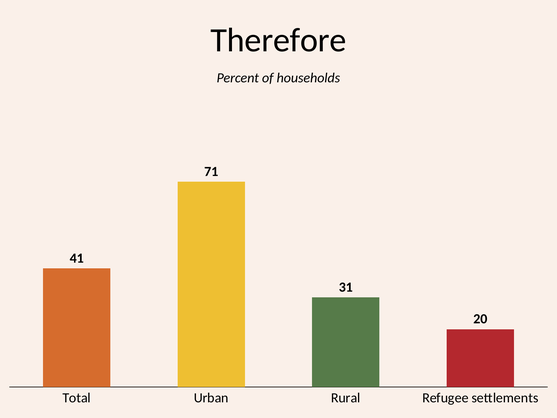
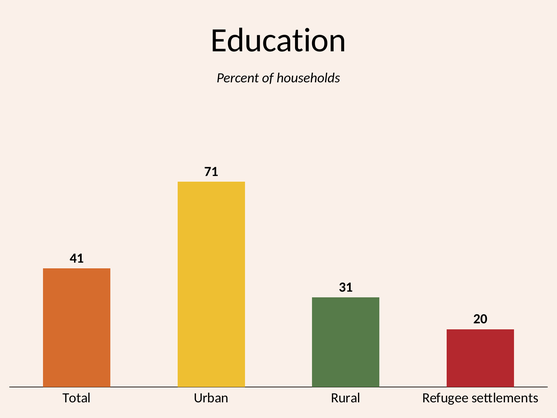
Therefore: Therefore -> Education
